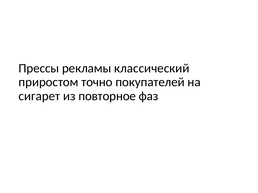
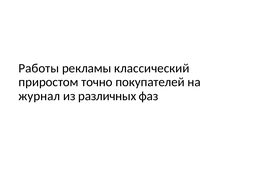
Прессы: Прессы -> Работы
сигарет: сигарет -> журнал
повторное: повторное -> различных
